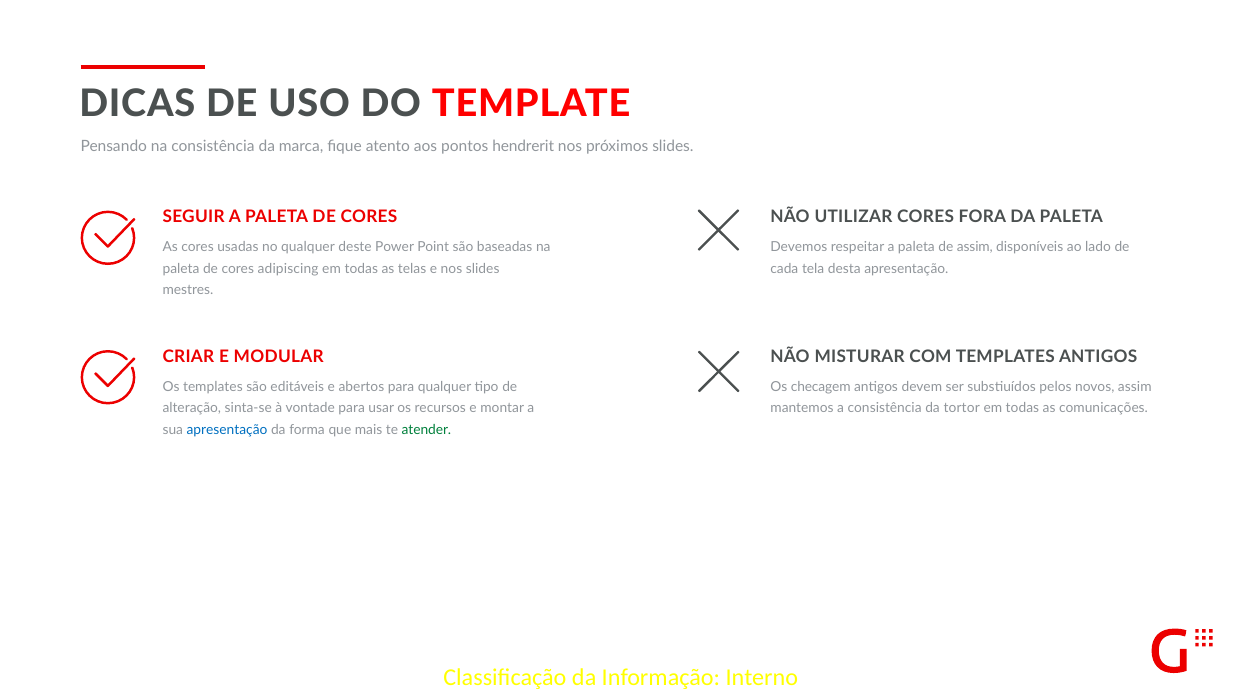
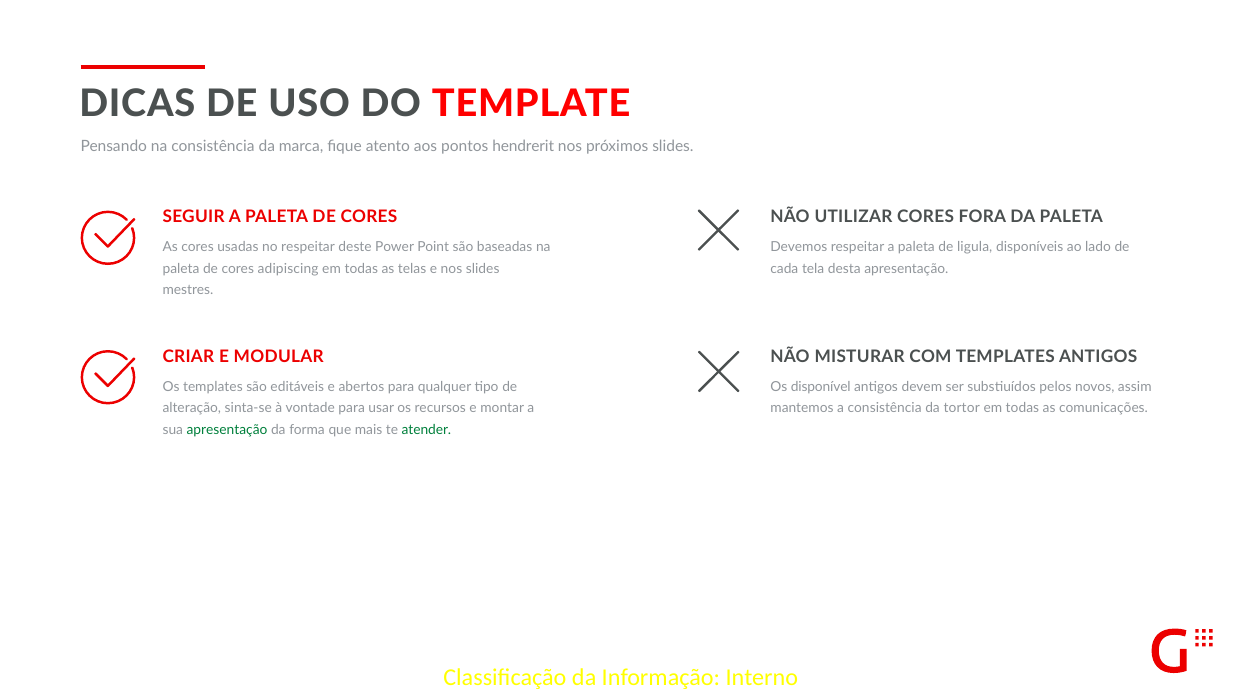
no qualquer: qualquer -> respeitar
de assim: assim -> ligula
checagem: checagem -> disponível
apresentação at (227, 430) colour: blue -> green
